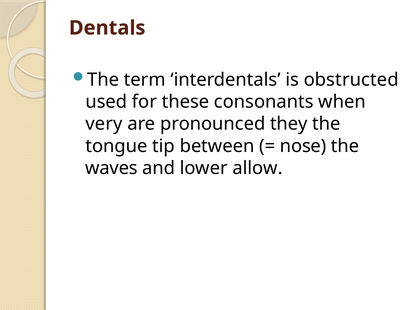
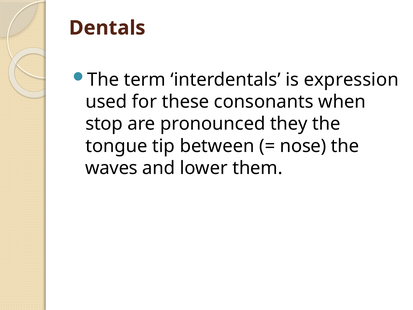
obstructed: obstructed -> expression
very: very -> stop
allow: allow -> them
